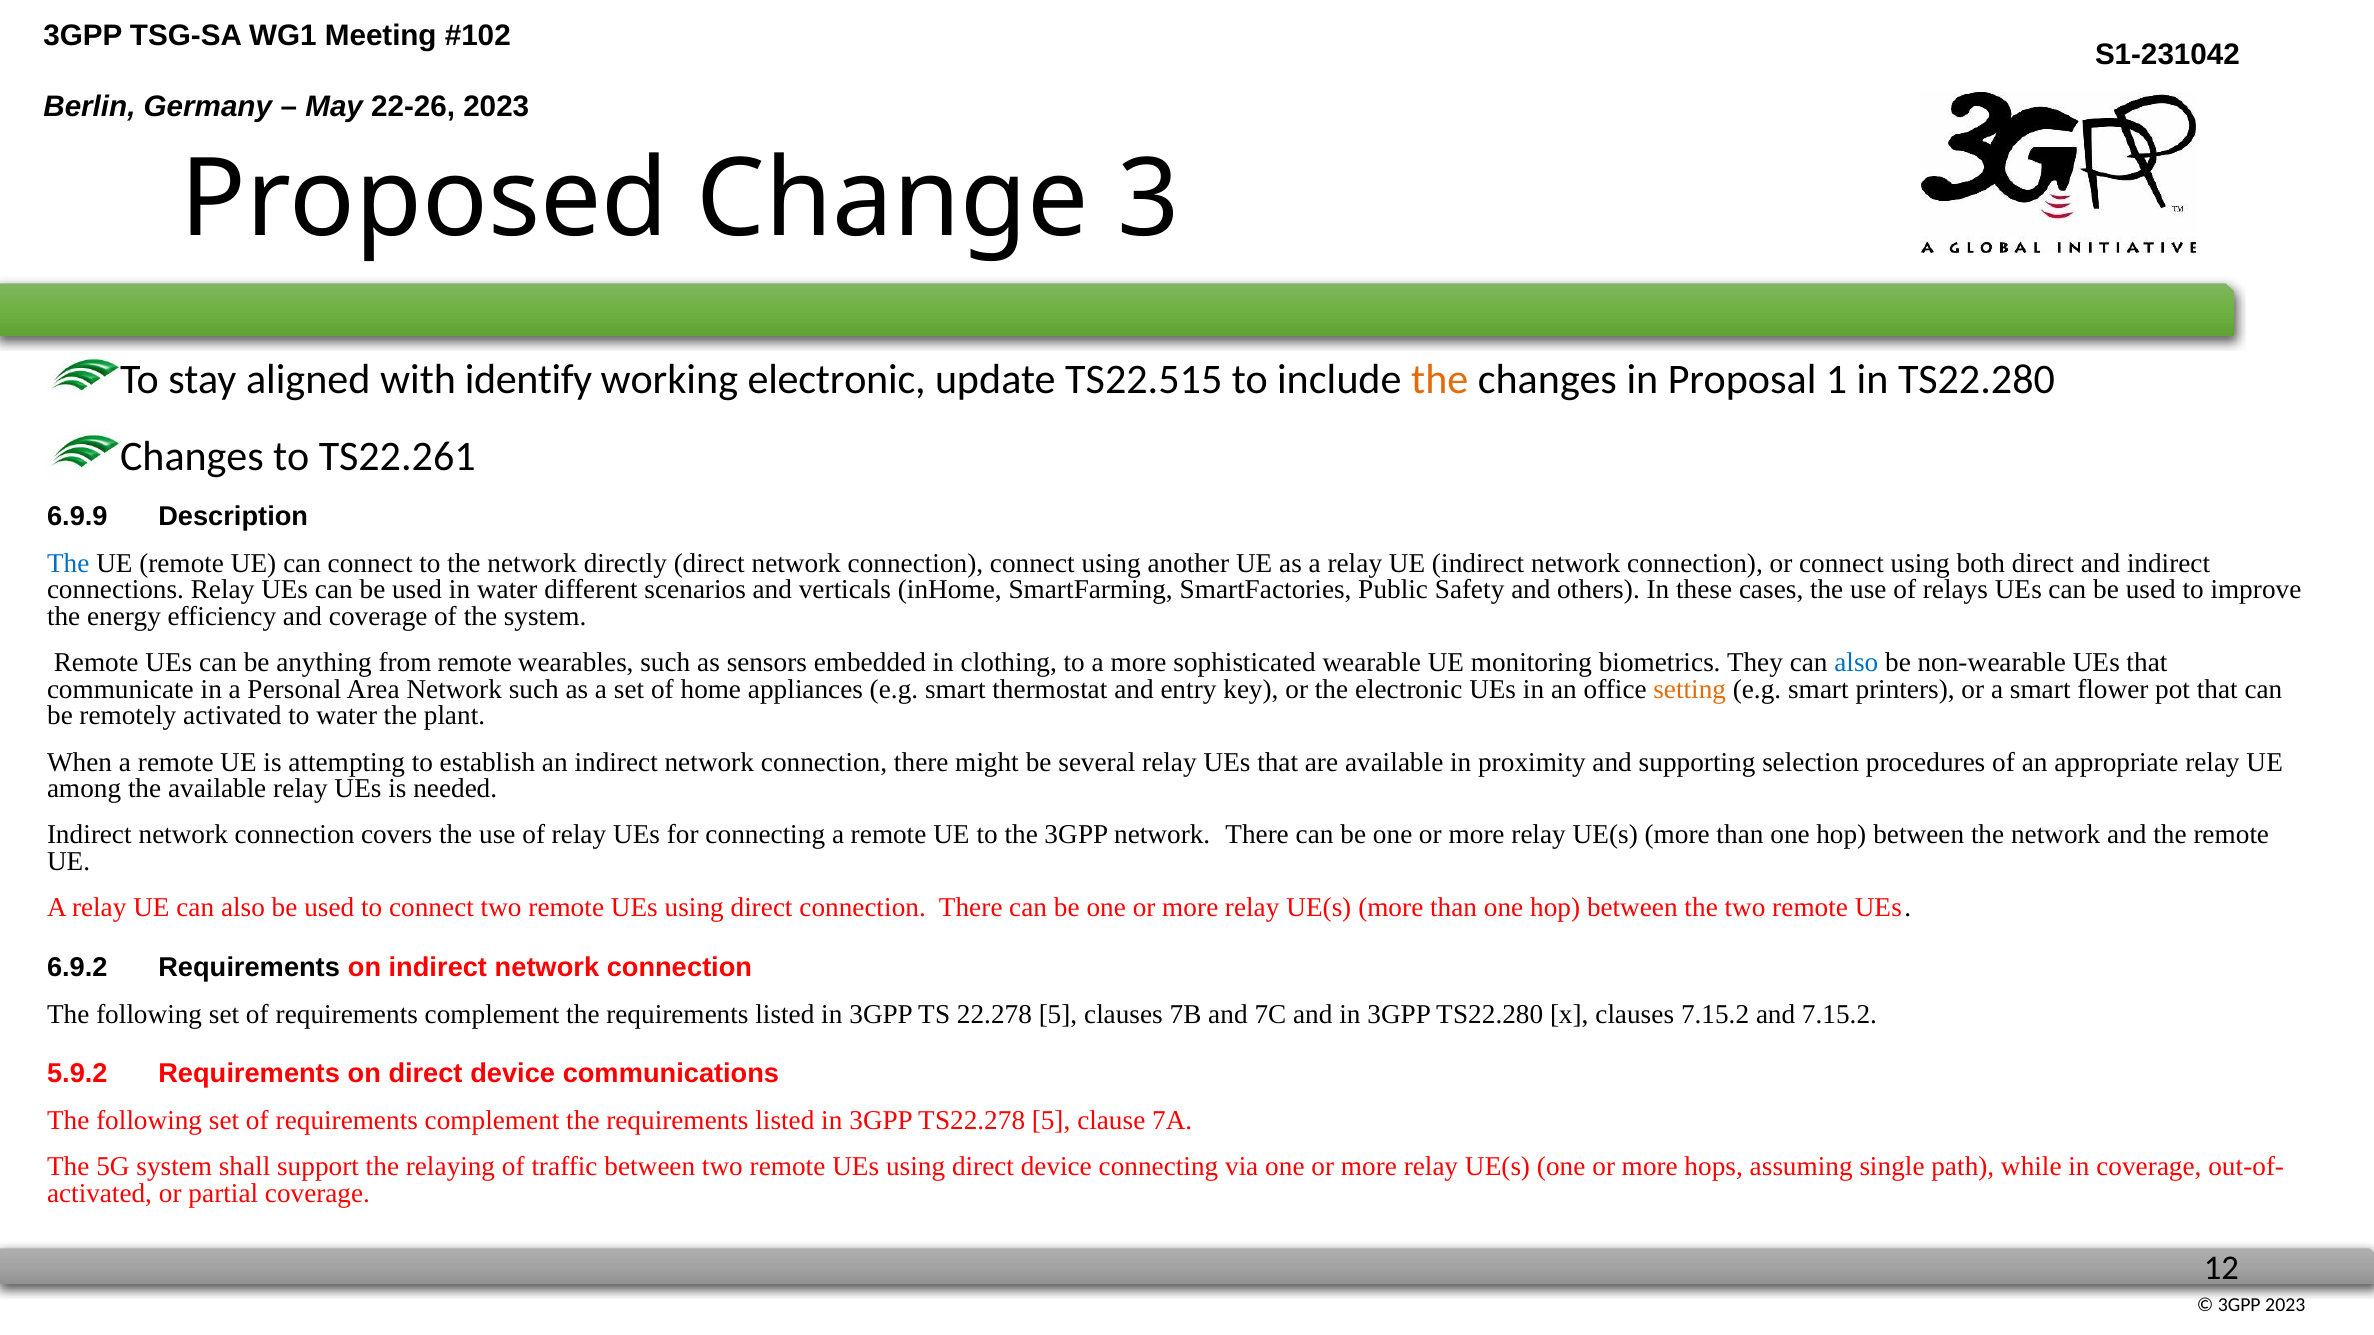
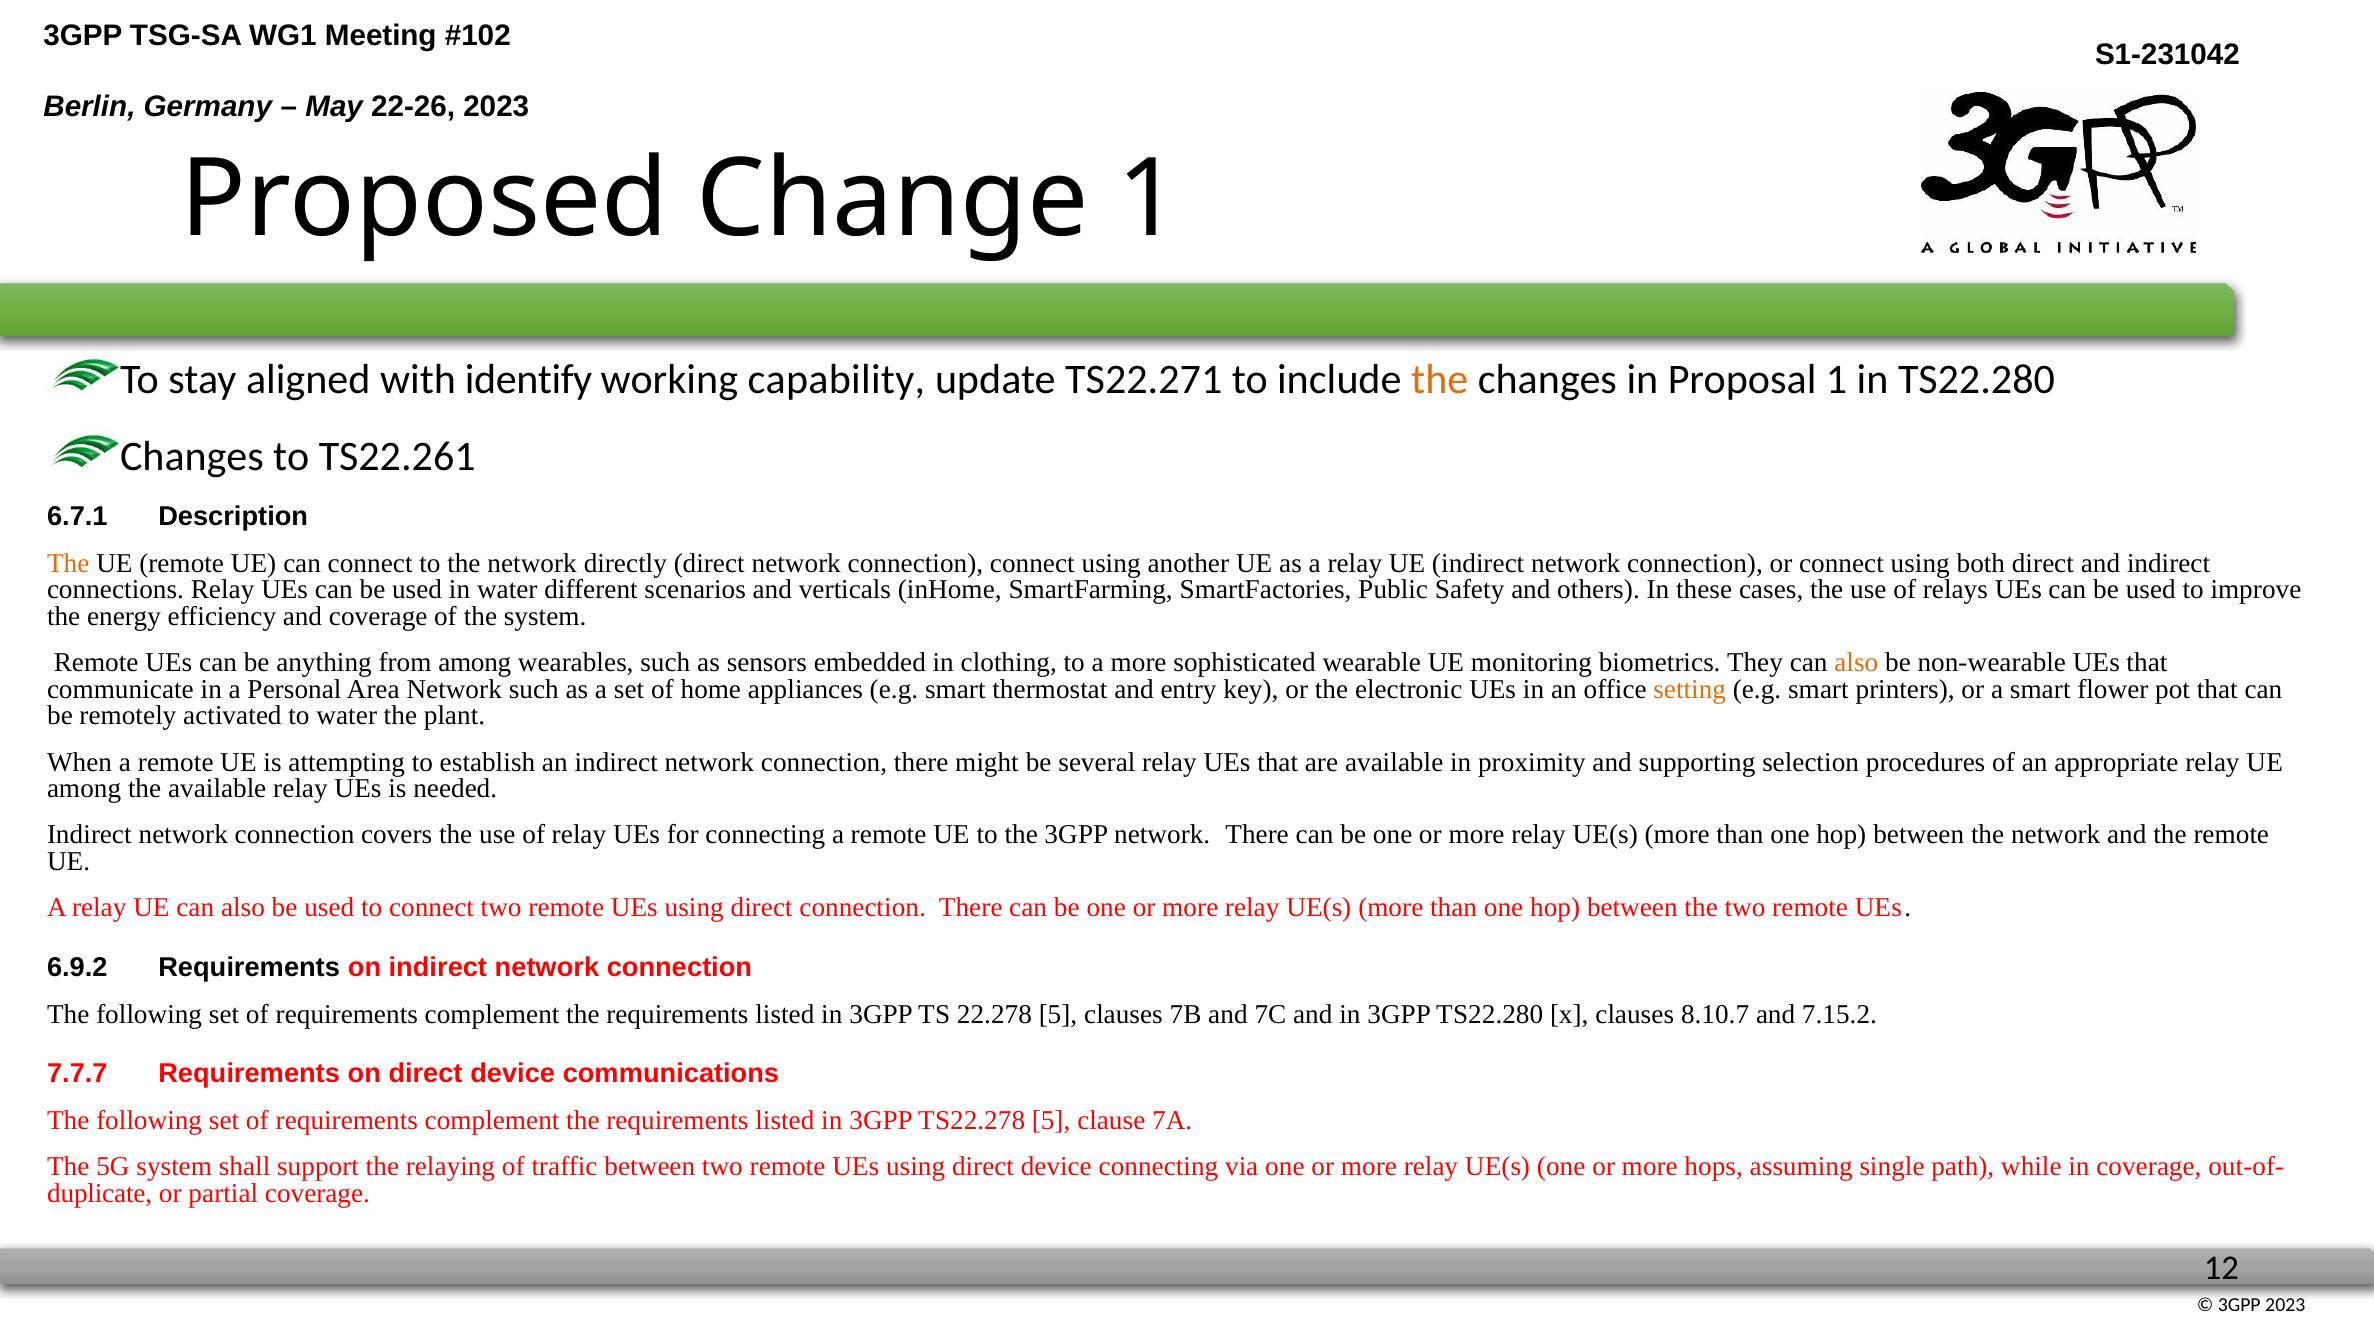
Change 3: 3 -> 1
working electronic: electronic -> capability
TS22.515: TS22.515 -> TS22.271
6.9.9: 6.9.9 -> 6.7.1
The at (68, 564) colour: blue -> orange
from remote: remote -> among
also at (1856, 663) colour: blue -> orange
clauses 7.15.2: 7.15.2 -> 8.10.7
5.9.2: 5.9.2 -> 7.7.7
activated at (100, 1193): activated -> duplicate
